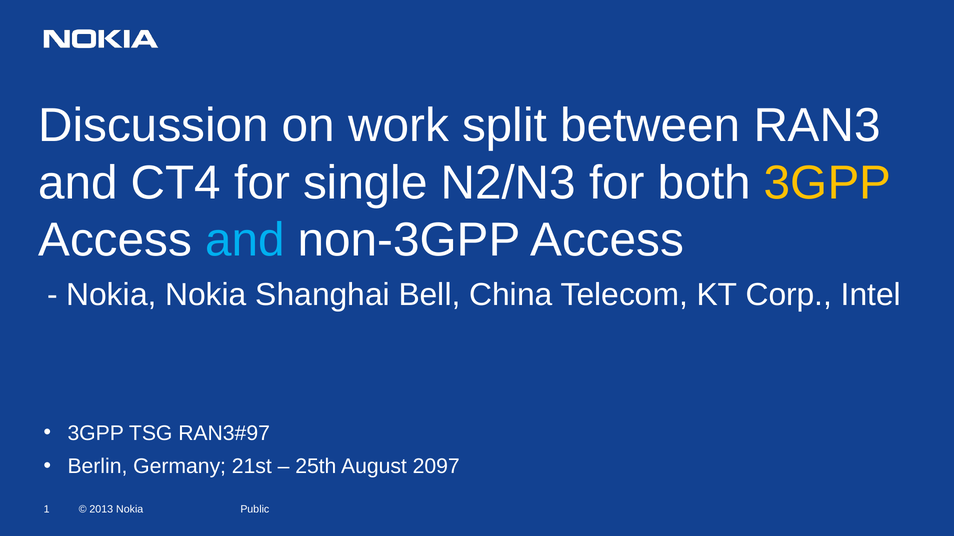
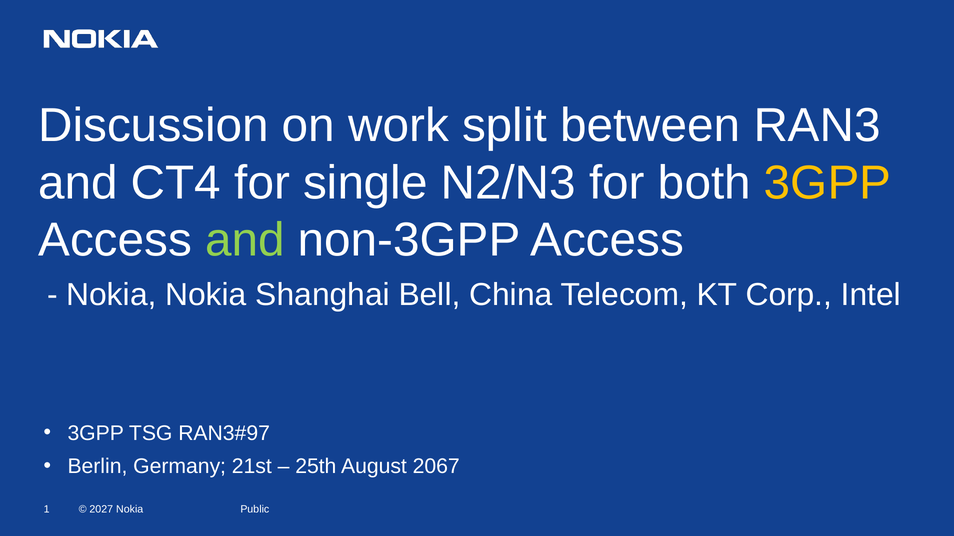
and at (245, 240) colour: light blue -> light green
2097: 2097 -> 2067
2013: 2013 -> 2027
